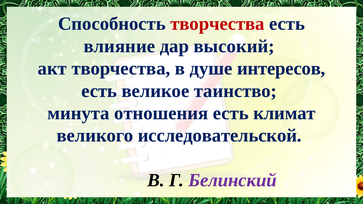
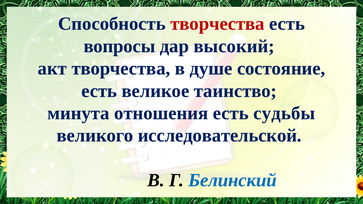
влияние: влияние -> вопросы
интересов: интересов -> состояние
климат: климат -> судьбы
Белинский colour: purple -> blue
